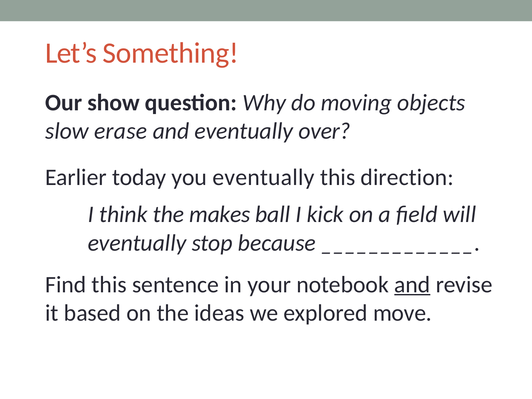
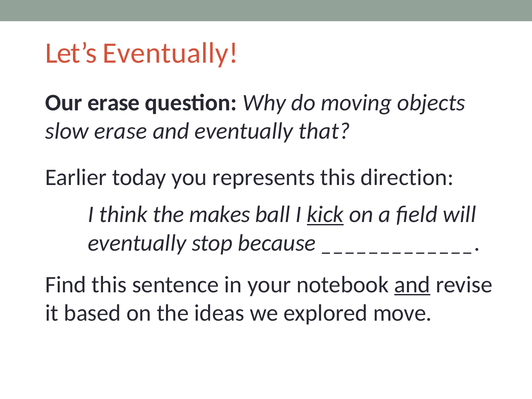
Let’s Something: Something -> Eventually
Our show: show -> erase
over: over -> that
you eventually: eventually -> represents
kick underline: none -> present
